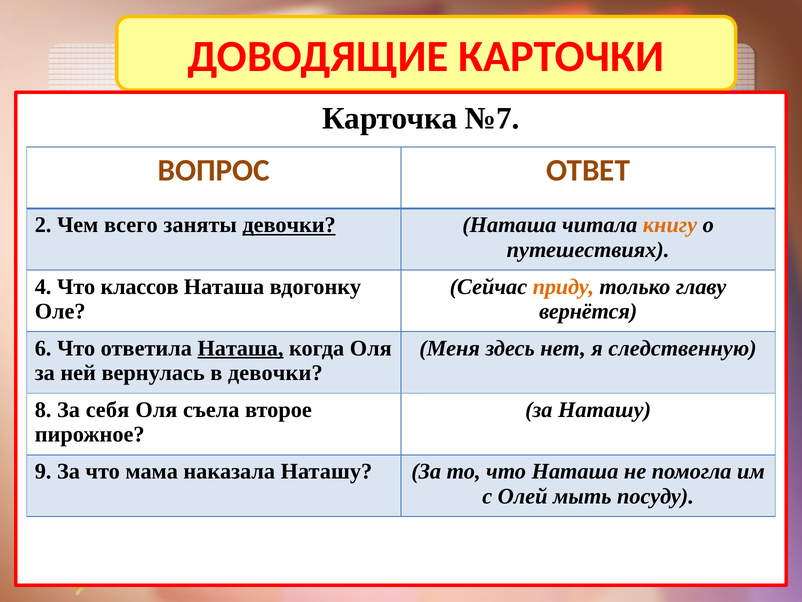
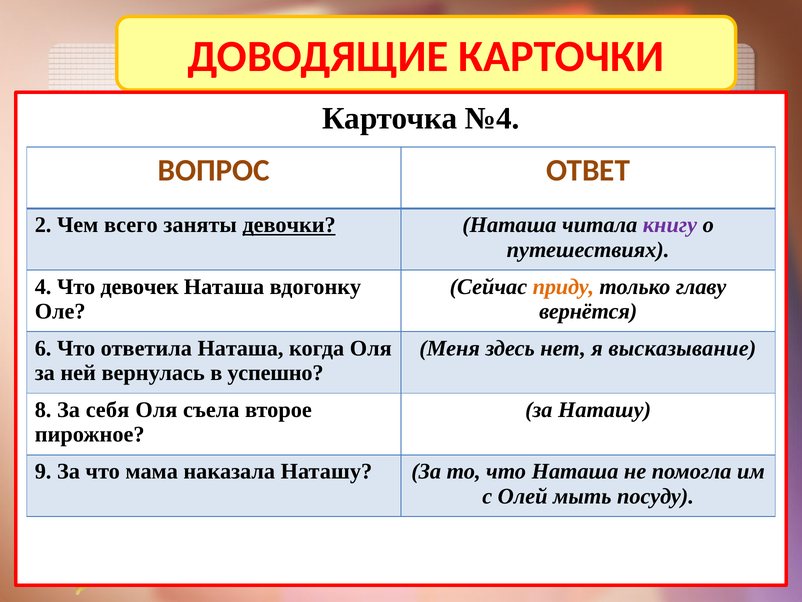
№7: №7 -> №4
книгу colour: orange -> purple
классов: классов -> девочек
Наташа at (241, 348) underline: present -> none
следственную: следственную -> высказывание
в девочки: девочки -> успешно
